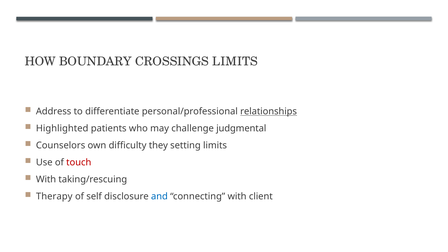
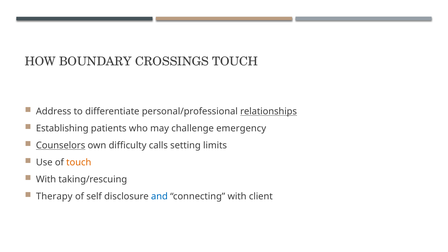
CROSSINGS LIMITS: LIMITS -> TOUCH
Highlighted: Highlighted -> Establishing
judgmental: judgmental -> emergency
Counselors underline: none -> present
they: they -> calls
touch at (79, 162) colour: red -> orange
